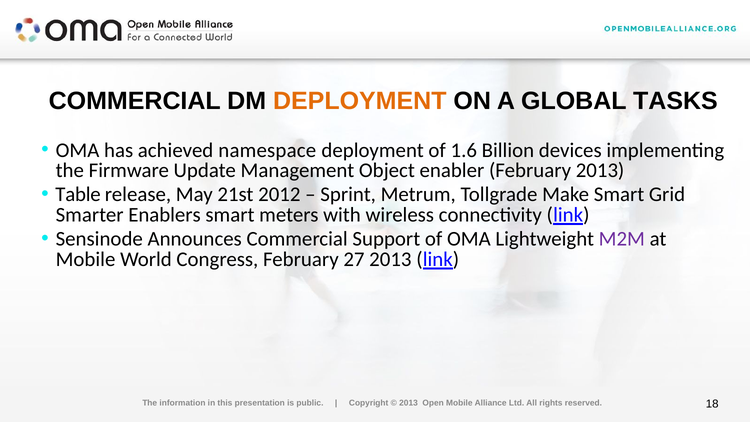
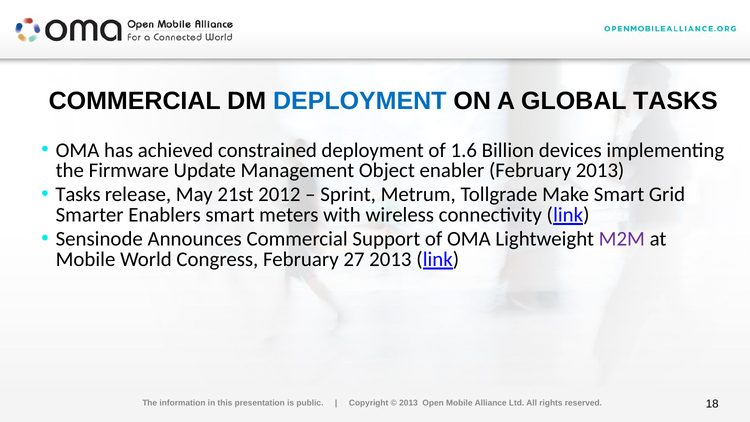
DEPLOYMENT at (360, 101) colour: orange -> blue
namespace: namespace -> constrained
Table at (78, 194): Table -> Tasks
